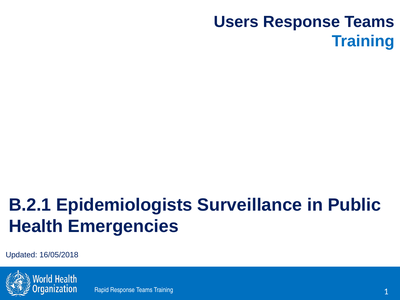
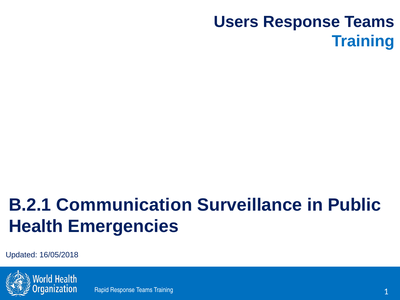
Epidemiologists: Epidemiologists -> Communication
